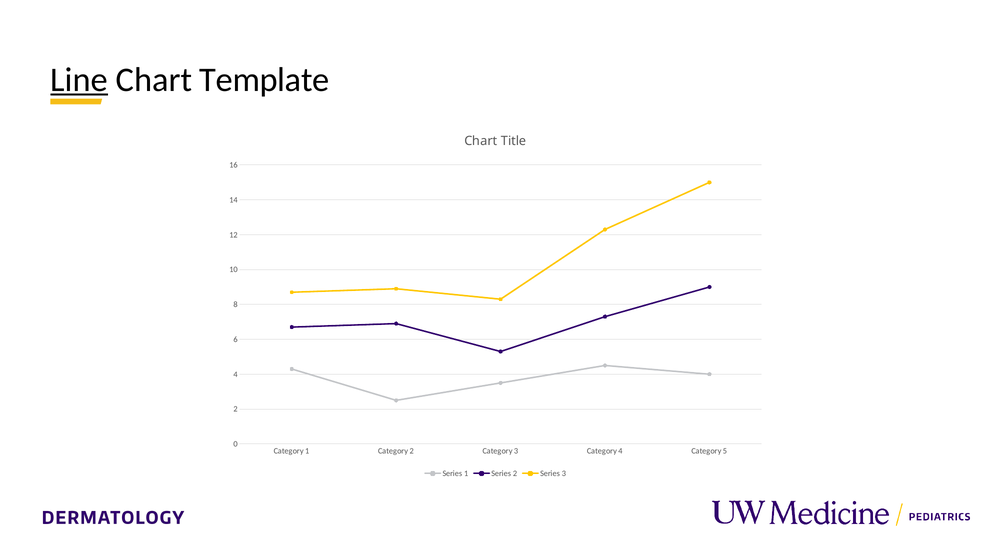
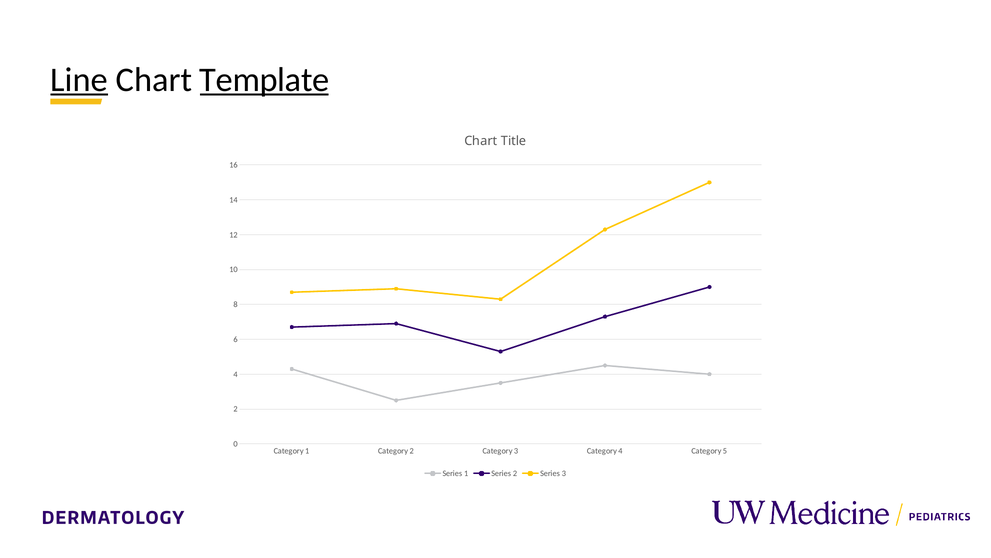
Template underline: none -> present
